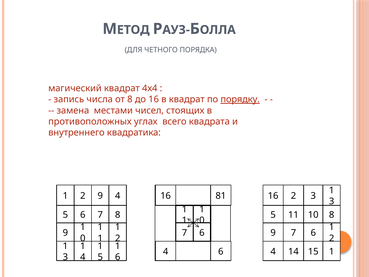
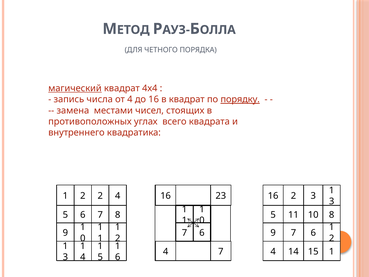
магический underline: none -> present
от 8: 8 -> 4
2 9: 9 -> 2
81: 81 -> 23
4 6: 6 -> 7
